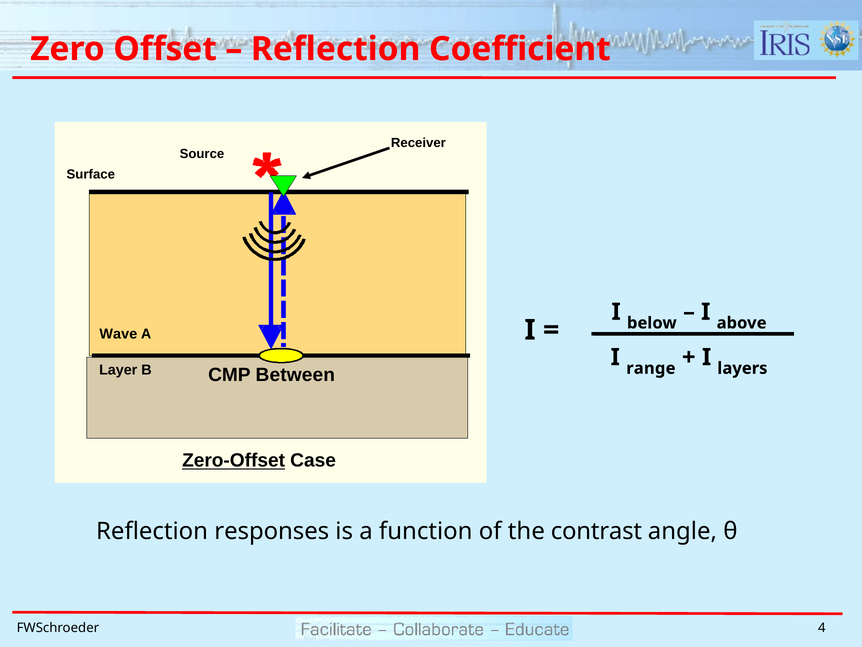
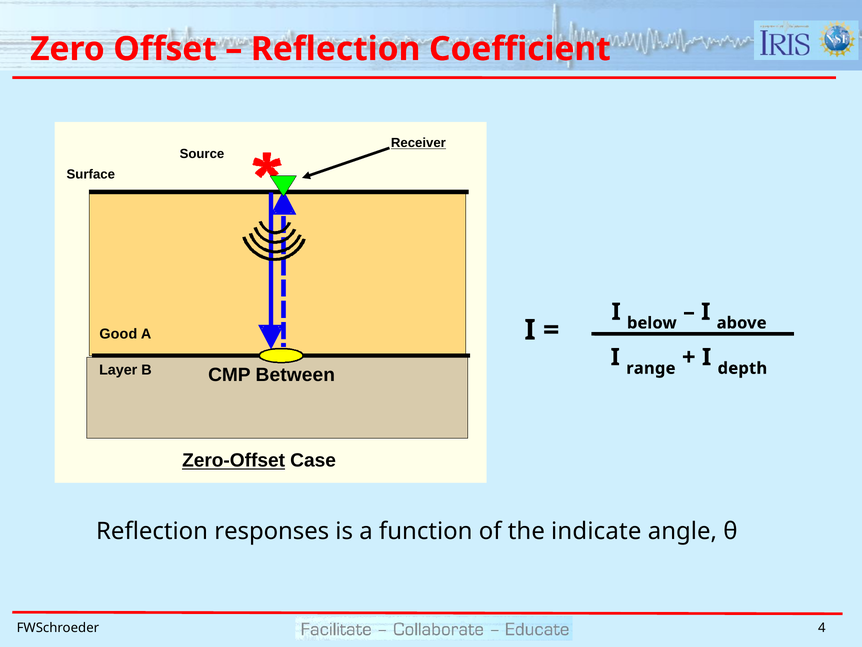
Receiver underline: none -> present
Wave: Wave -> Good
layers: layers -> depth
contrast: contrast -> indicate
